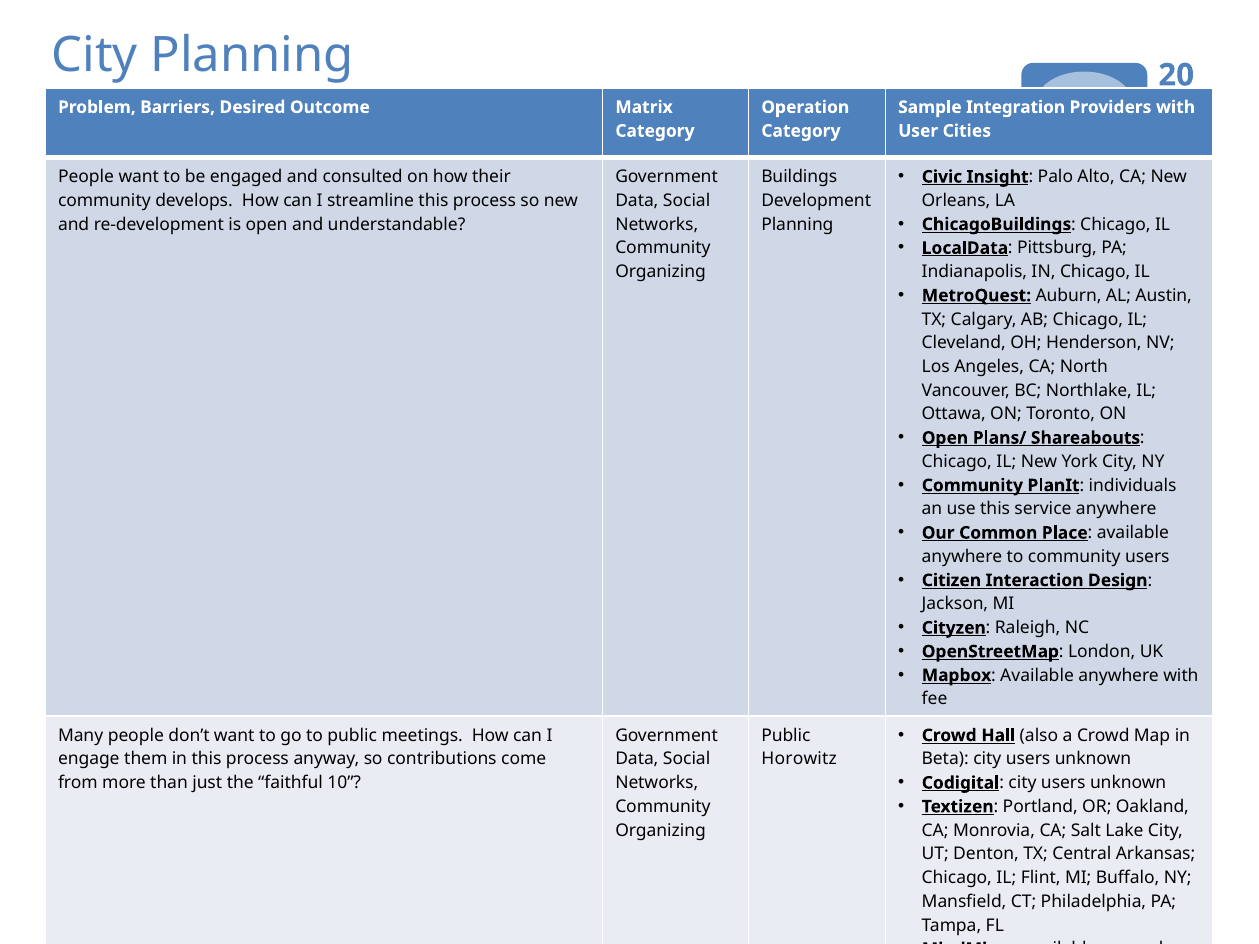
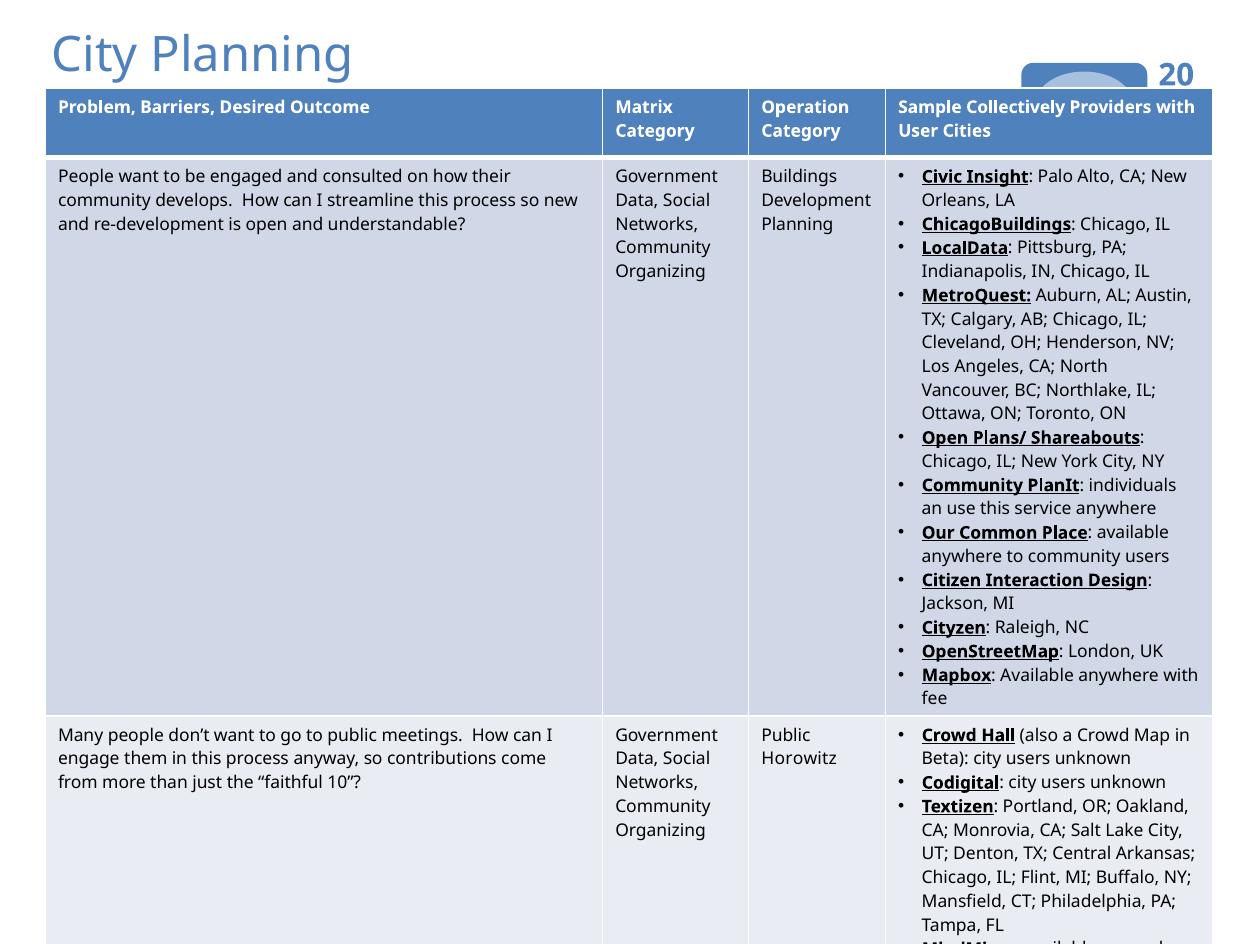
Integration: Integration -> Collectively
